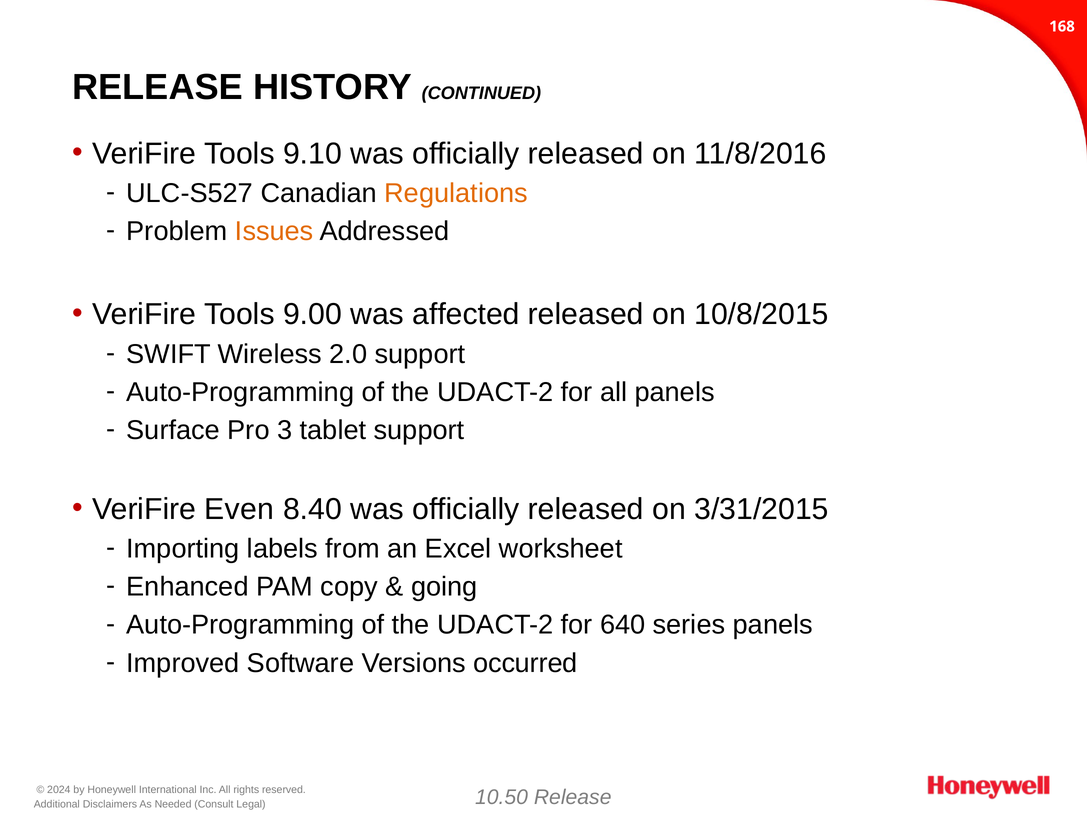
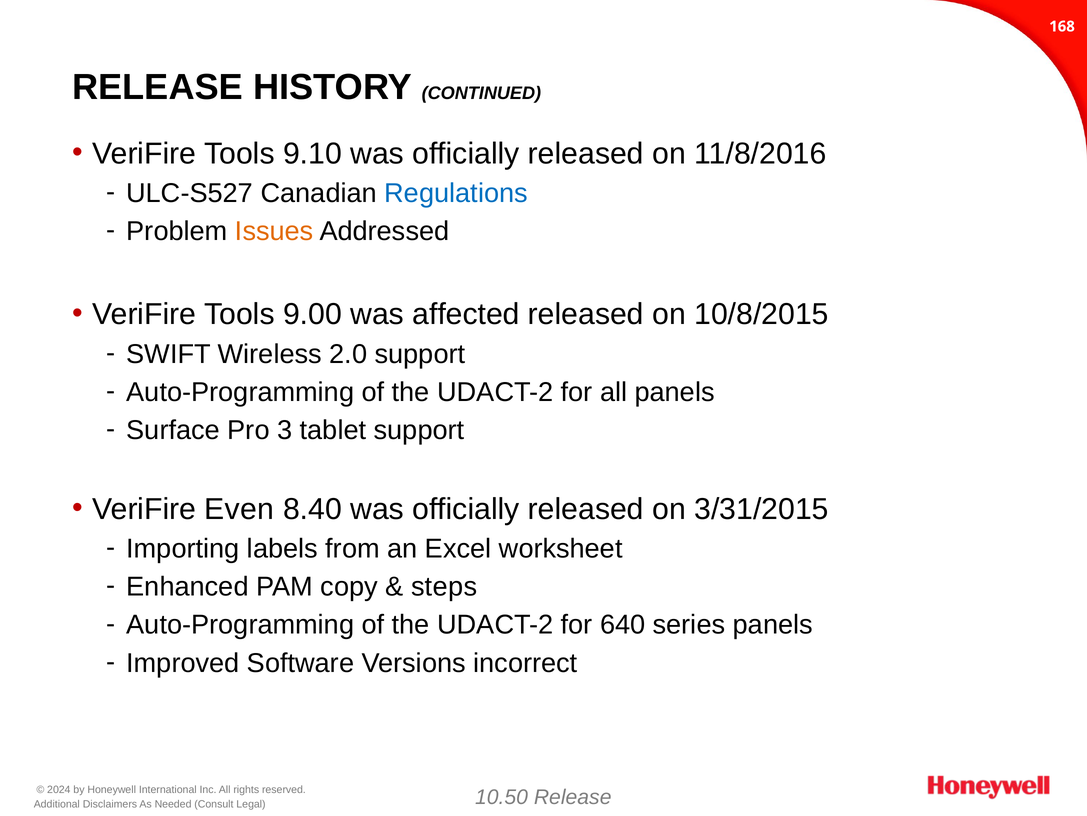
Regulations colour: orange -> blue
going: going -> steps
occurred: occurred -> incorrect
